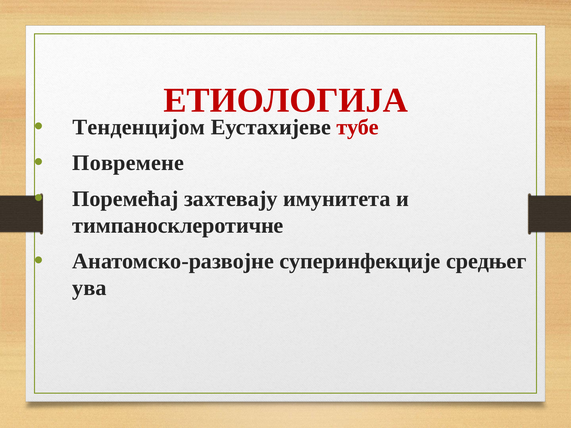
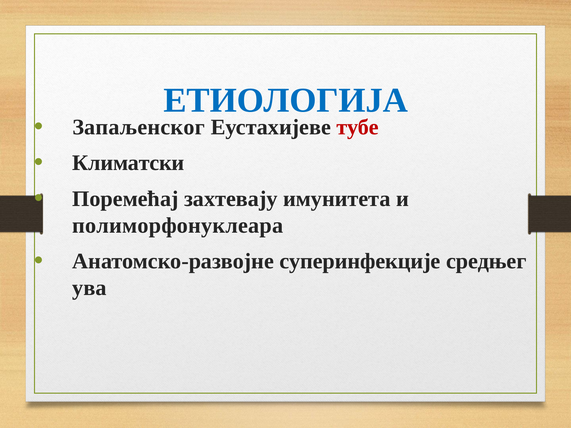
ЕТИОЛОГИЈА colour: red -> blue
Тенденцијом: Тенденцијом -> Запаљенског
Повремене: Повремене -> Климатски
тимпаносклеротичне: тимпаносклеротичне -> полиморфонуклеара
